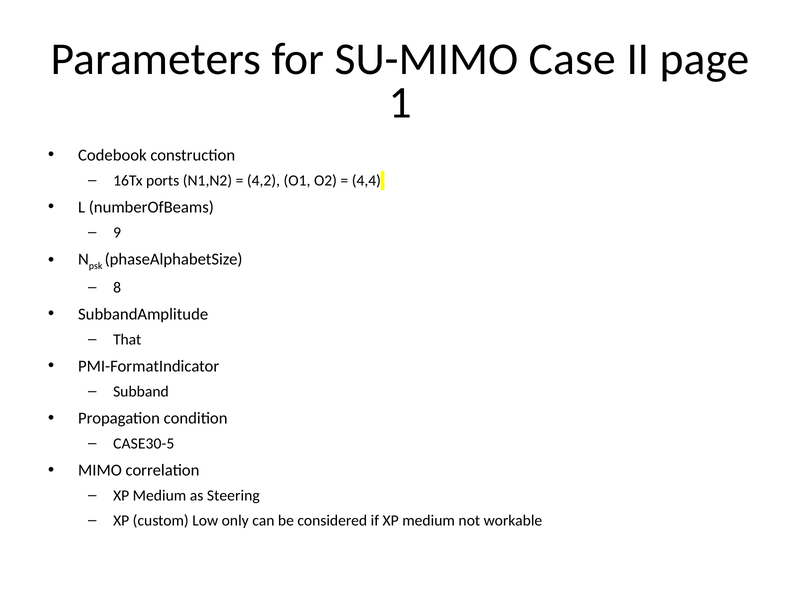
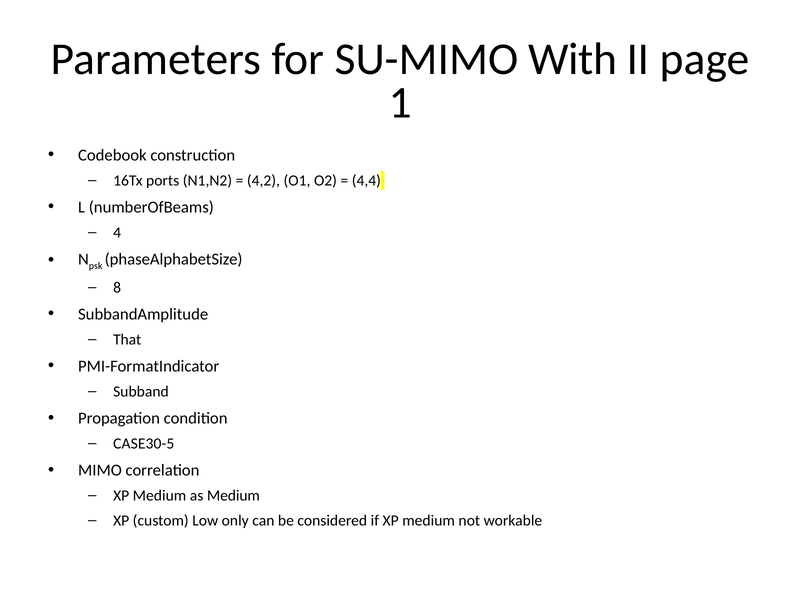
Case: Case -> With
9: 9 -> 4
as Steering: Steering -> Medium
